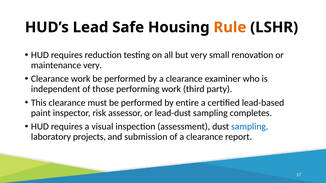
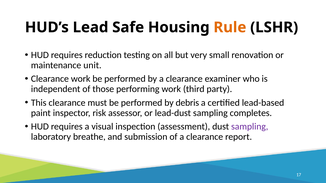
maintenance very: very -> unit
entire: entire -> debris
sampling at (250, 127) colour: blue -> purple
projects: projects -> breathe
